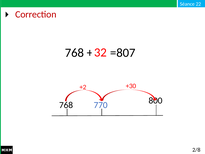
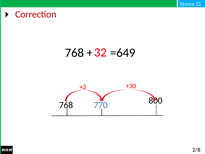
=807: =807 -> =649
